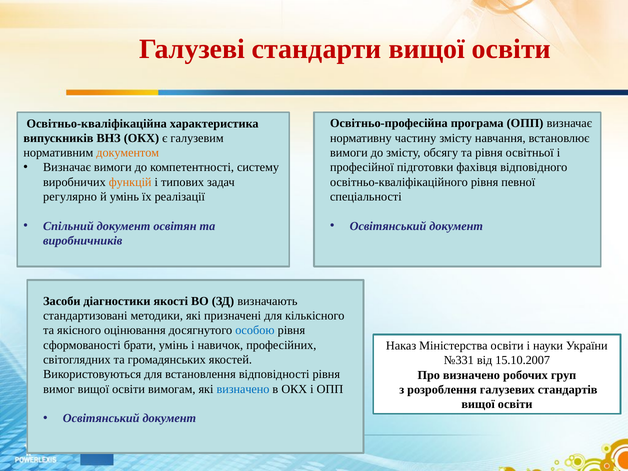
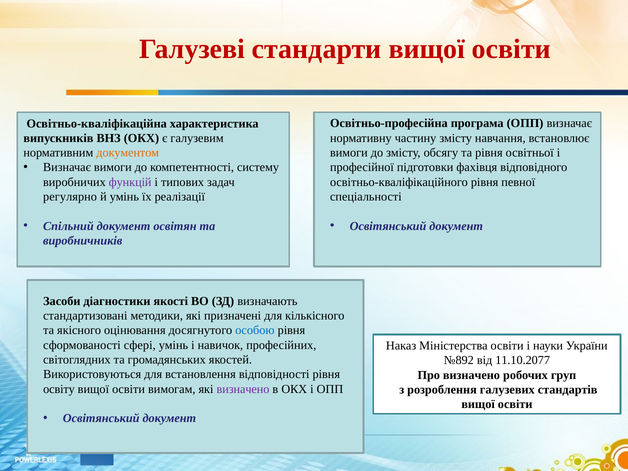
функцій colour: orange -> purple
брати: брати -> сфері
№331: №331 -> №892
15.10.2007: 15.10.2007 -> 11.10.2077
вимог: вимог -> освіту
визначено at (243, 389) colour: blue -> purple
